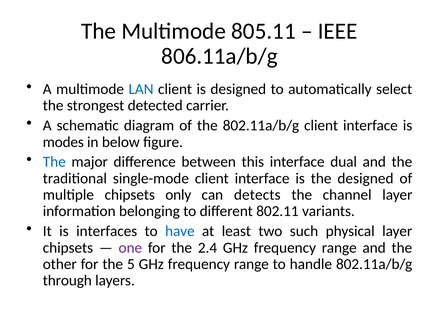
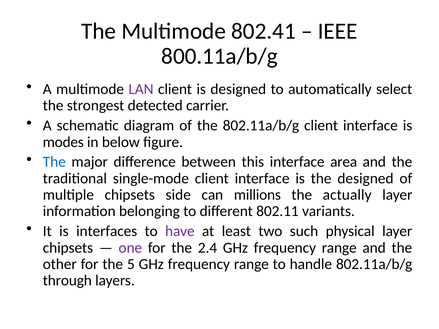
805.11: 805.11 -> 802.41
806.11a/b/g: 806.11a/b/g -> 800.11a/b/g
LAN colour: blue -> purple
dual: dual -> area
only: only -> side
detects: detects -> millions
channel: channel -> actually
have colour: blue -> purple
